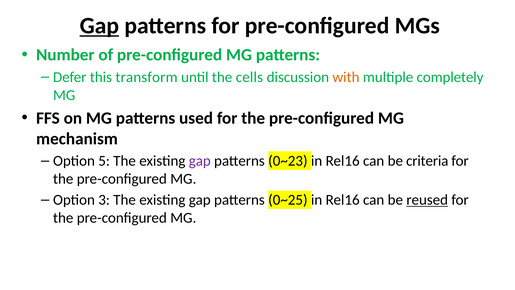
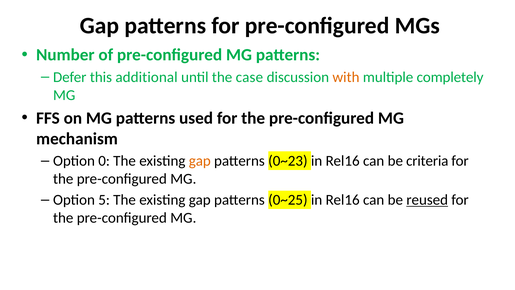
Gap at (99, 26) underline: present -> none
transform: transform -> additional
cells: cells -> case
5: 5 -> 0
gap at (200, 161) colour: purple -> orange
3: 3 -> 5
